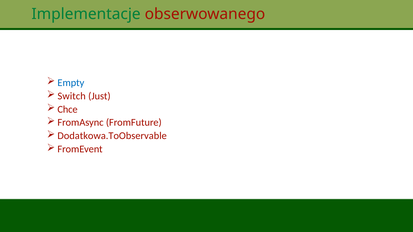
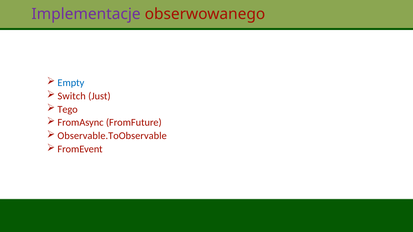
Implementacje colour: green -> purple
Chce: Chce -> Tego
Dodatkowa.ToObservable: Dodatkowa.ToObservable -> Observable.ToObservable
